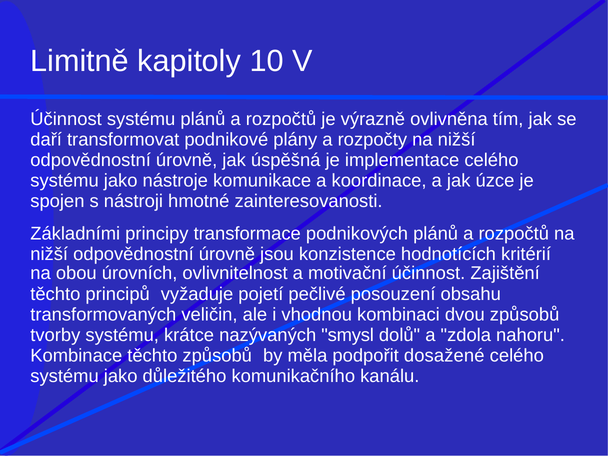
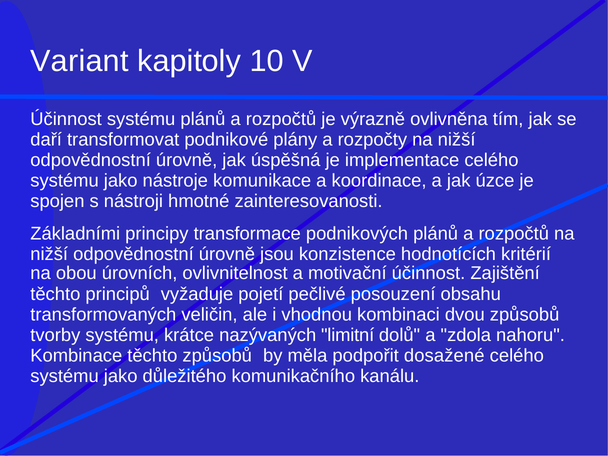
Limitně: Limitně -> Variant
smysl: smysl -> limitní
